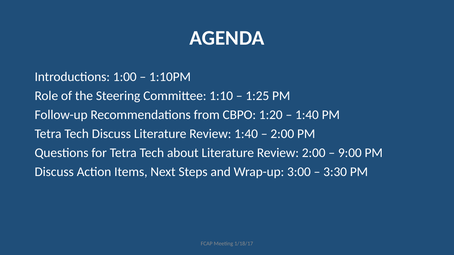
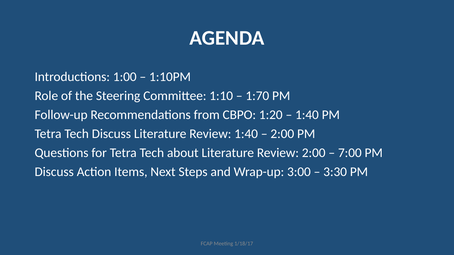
1:25: 1:25 -> 1:70
9:00: 9:00 -> 7:00
